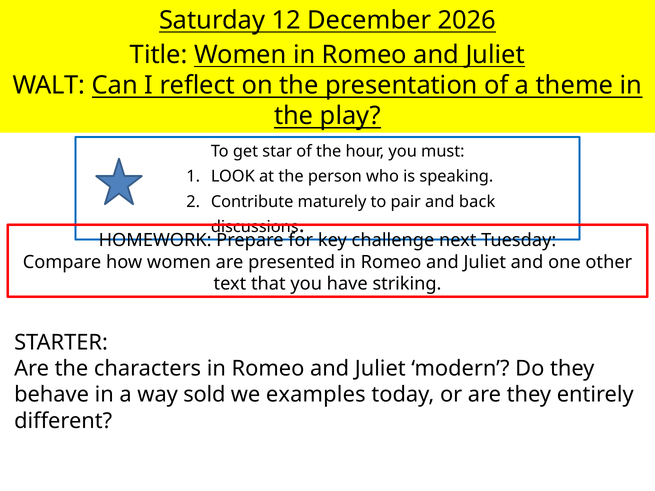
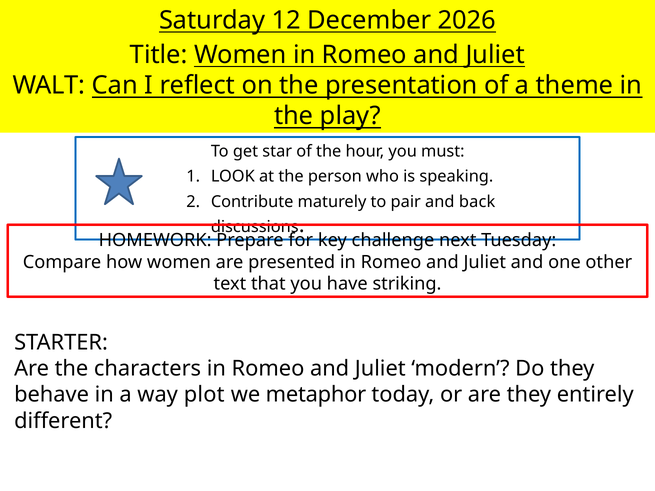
sold: sold -> plot
examples: examples -> metaphor
